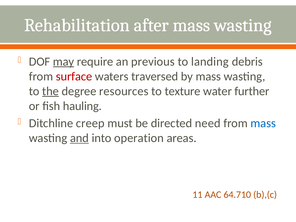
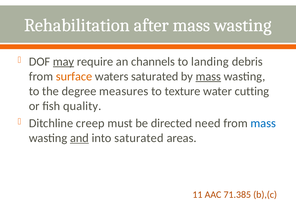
previous: previous -> channels
surface colour: red -> orange
waters traversed: traversed -> saturated
mass at (208, 76) underline: none -> present
the underline: present -> none
resources: resources -> measures
further: further -> cutting
hauling: hauling -> quality
into operation: operation -> saturated
64.710: 64.710 -> 71.385
